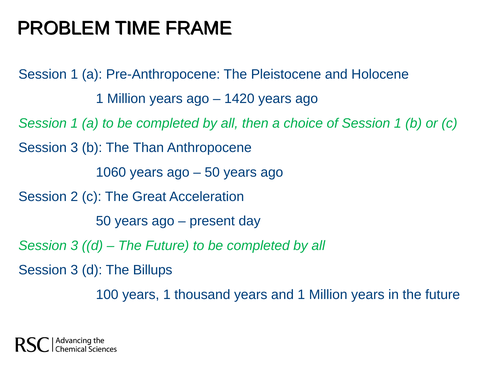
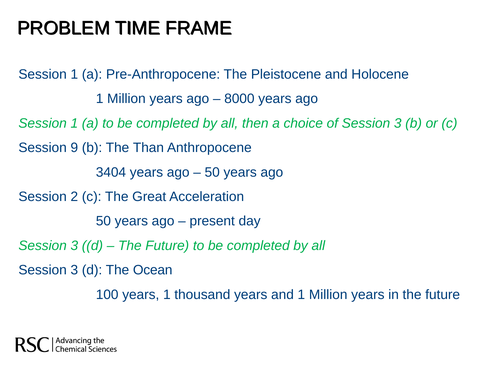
1420: 1420 -> 8000
of Session 1: 1 -> 3
3 at (74, 148): 3 -> 9
1060: 1060 -> 3404
Billups: Billups -> Ocean
